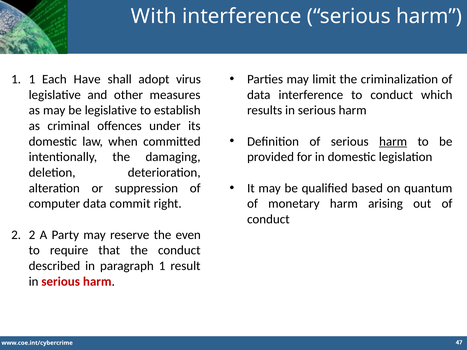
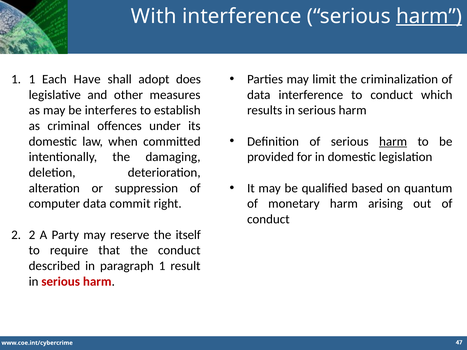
harm at (429, 16) underline: none -> present
virus: virus -> does
be legislative: legislative -> interferes
even: even -> itself
